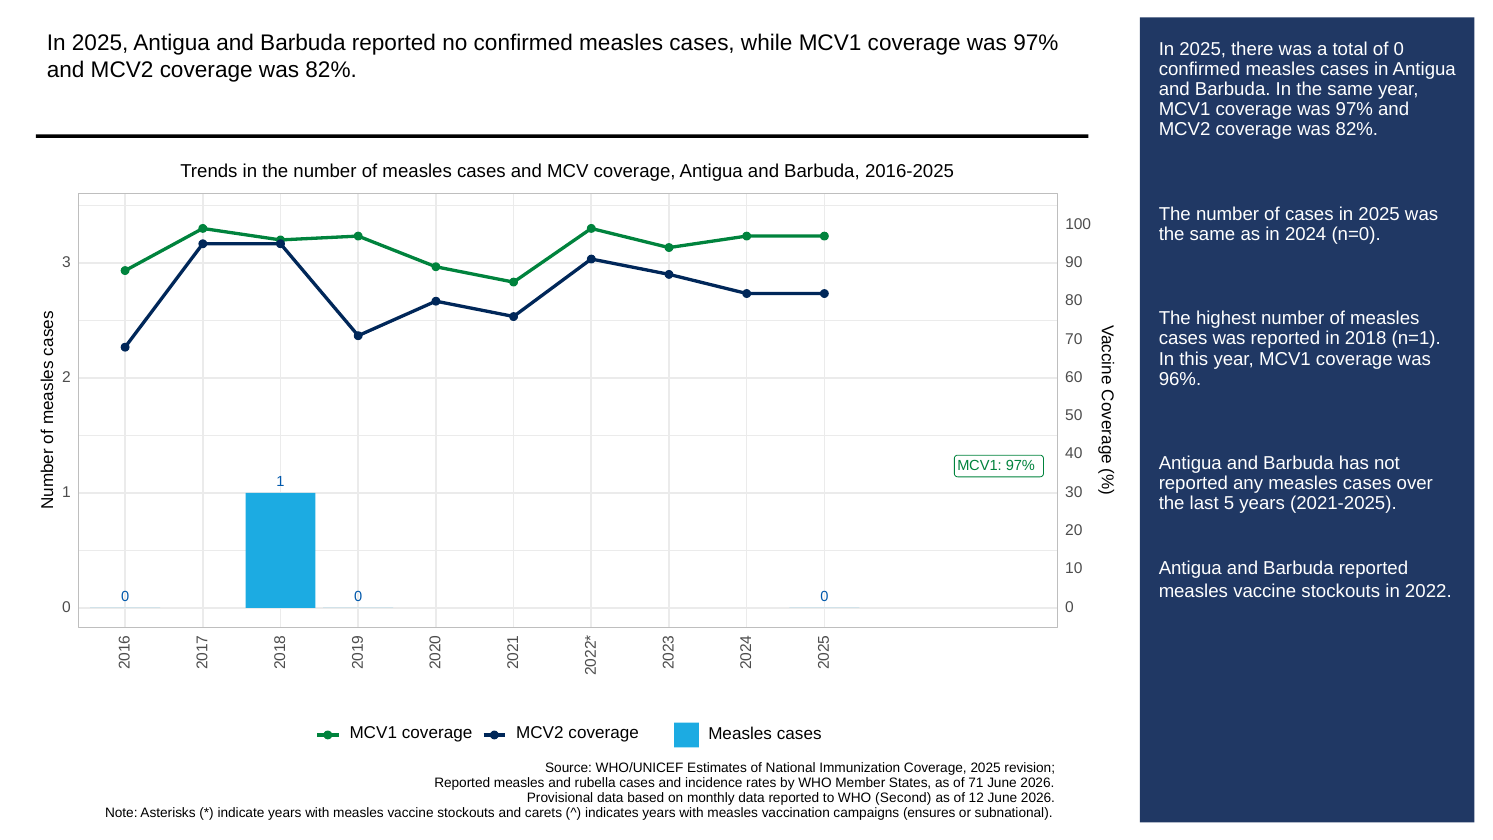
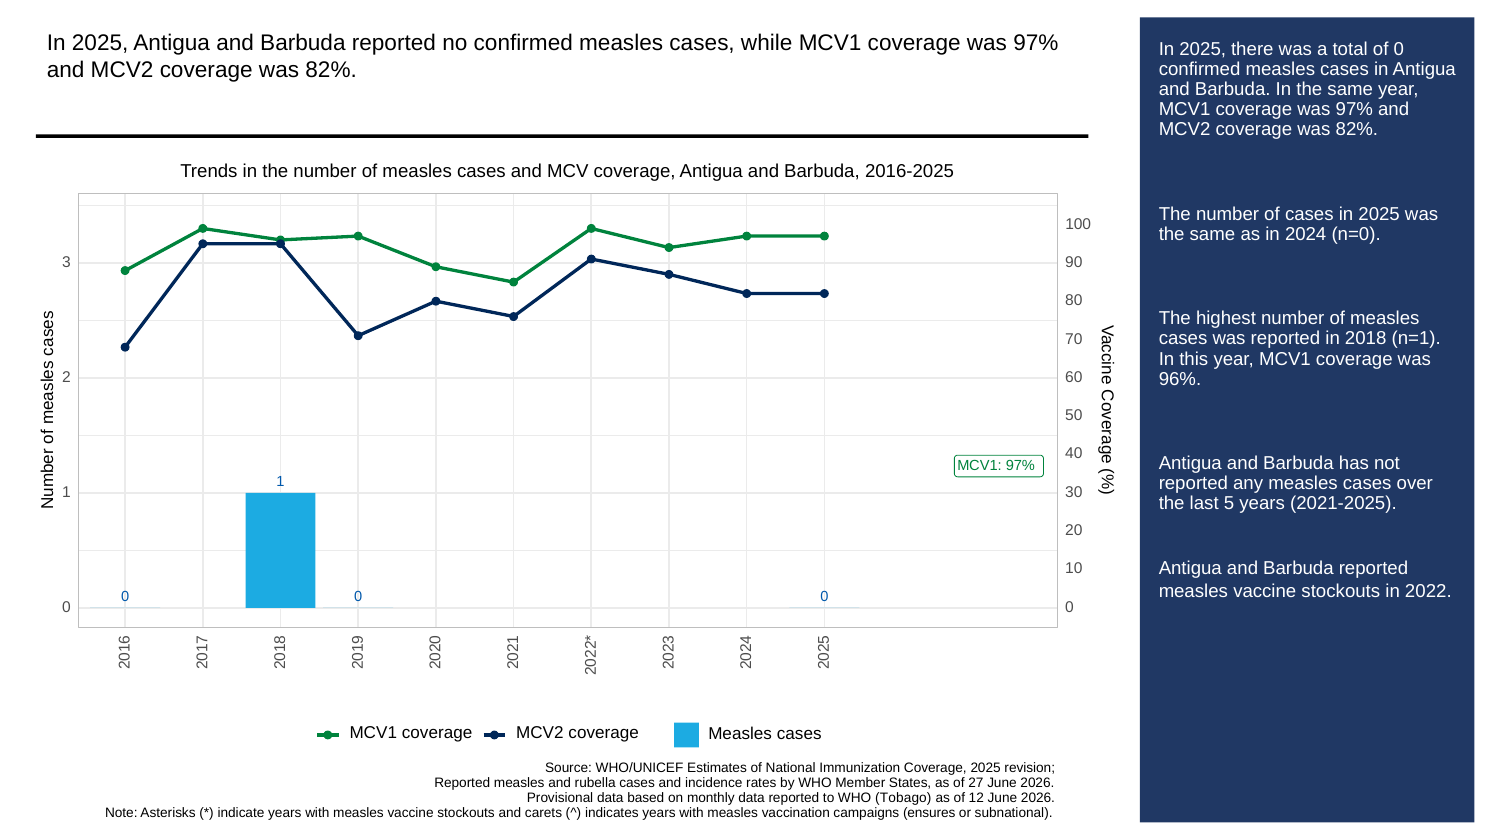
71: 71 -> 27
Second: Second -> Tobago
